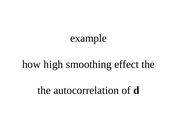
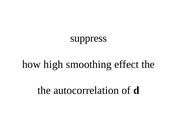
example: example -> suppress
